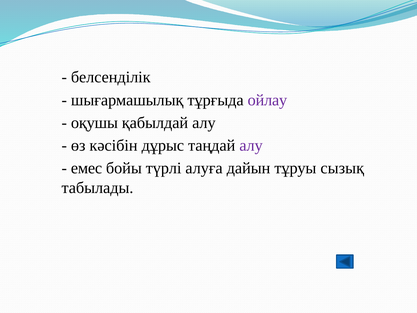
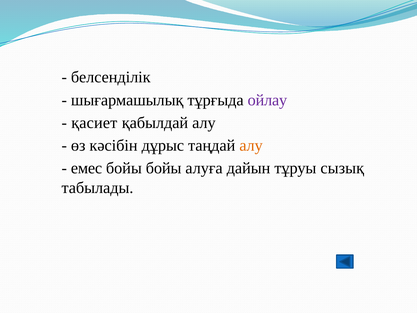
оқушы: оқушы -> қасиет
алу at (251, 145) colour: purple -> orange
бойы түрлі: түрлі -> бойы
